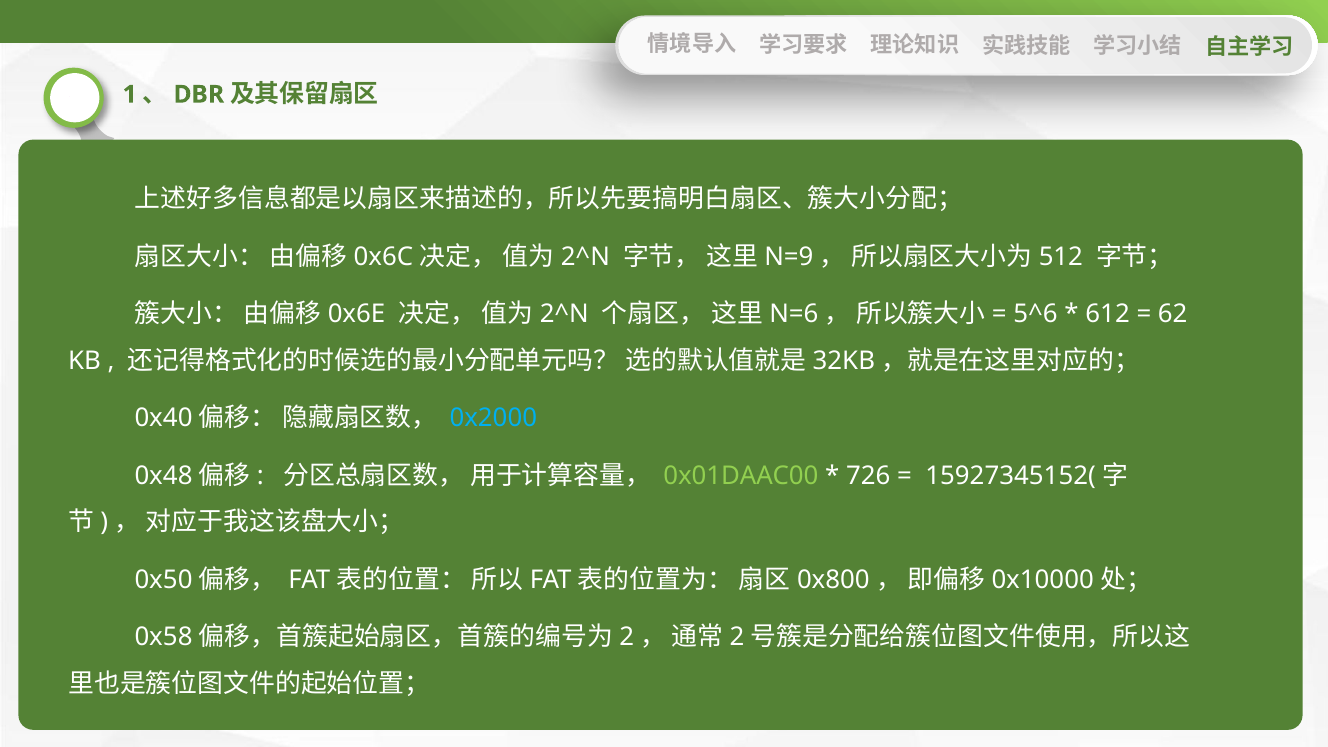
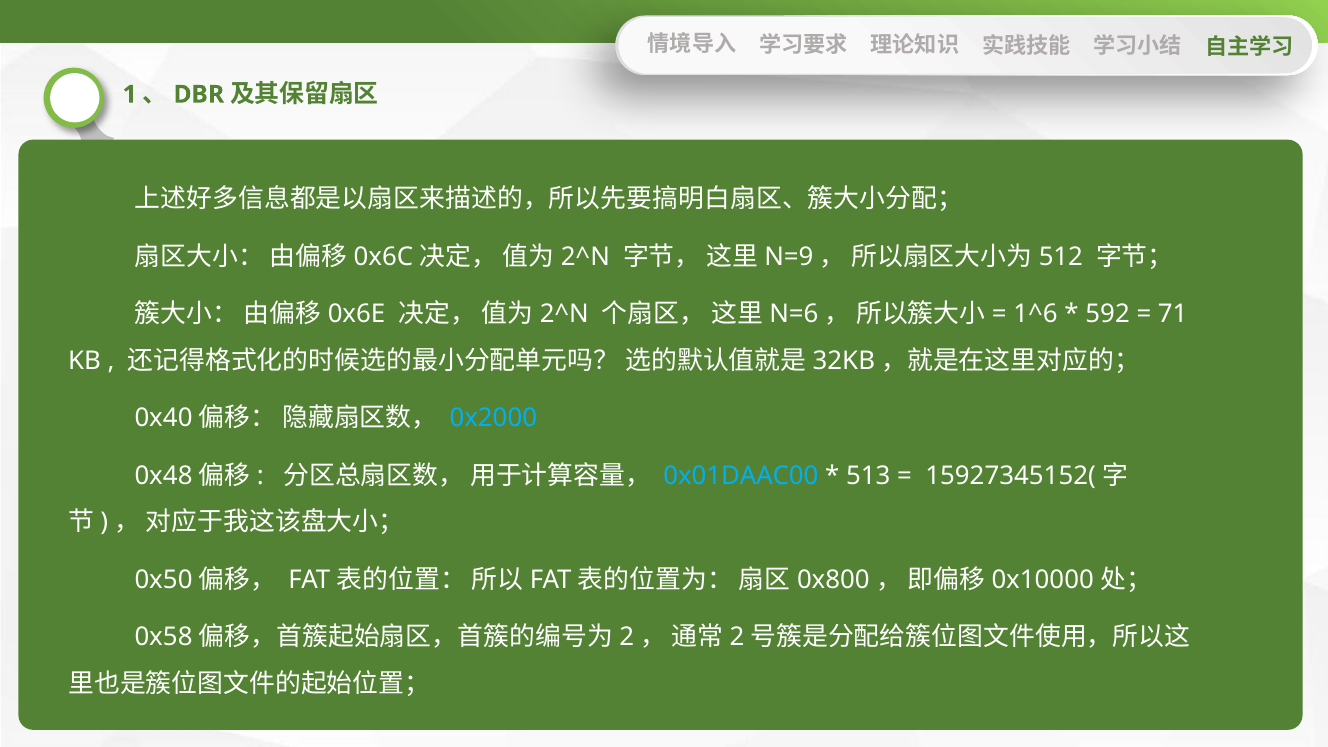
5^6: 5^6 -> 1^6
612: 612 -> 592
62: 62 -> 71
0x01DAAC00 colour: light green -> light blue
726: 726 -> 513
